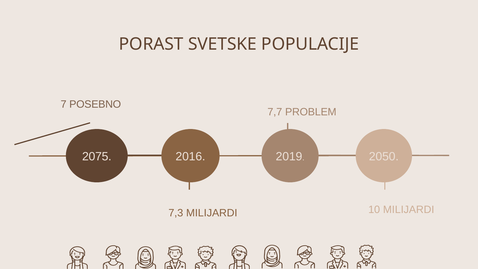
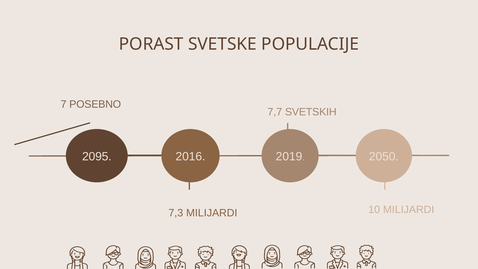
PROBLEM: PROBLEM -> SVETSKIH
2075: 2075 -> 2095
